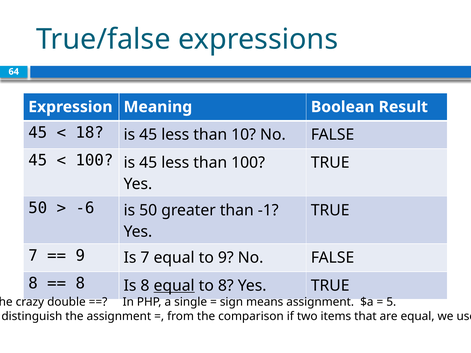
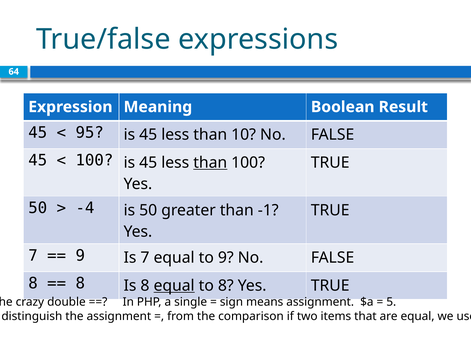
18: 18 -> 95
than at (210, 163) underline: none -> present
-6: -6 -> -4
